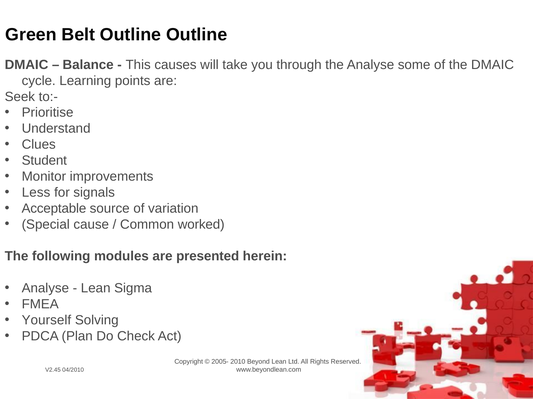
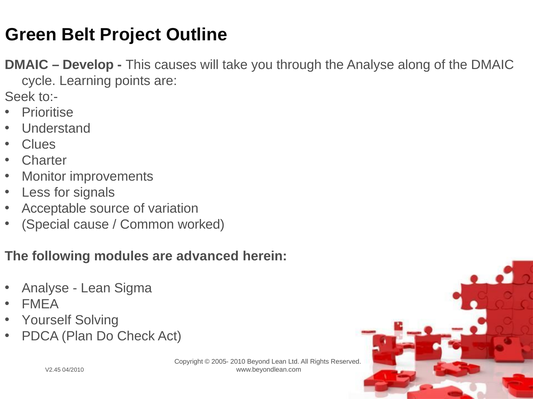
Belt Outline: Outline -> Project
Balance: Balance -> Develop
some: some -> along
Student: Student -> Charter
presented: presented -> advanced
